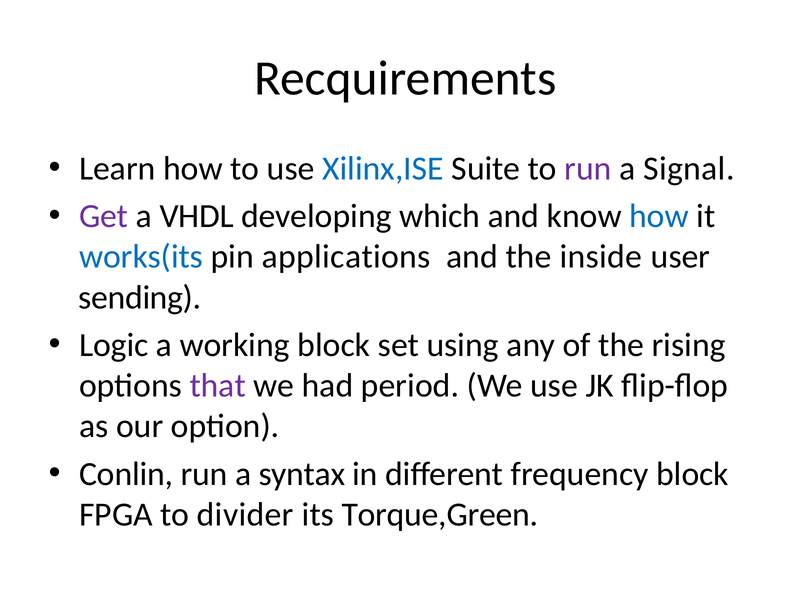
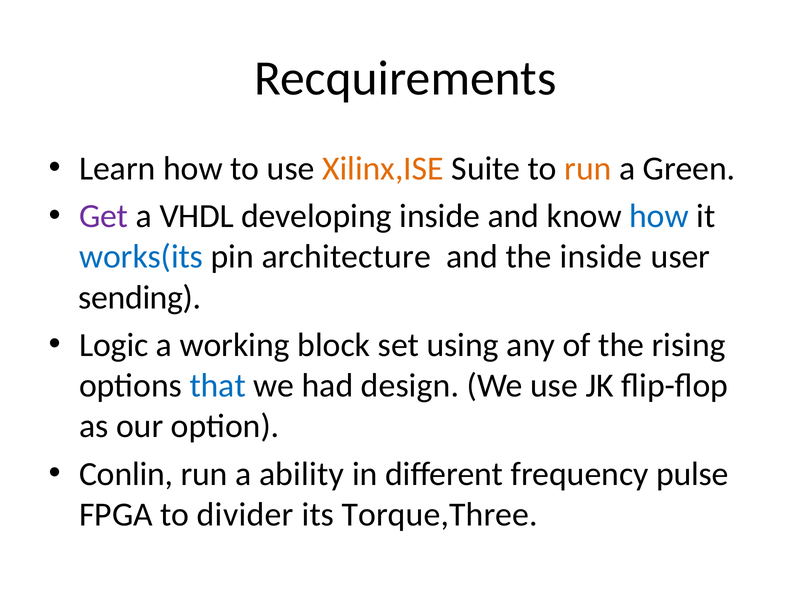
Xilinx,ISE colour: blue -> orange
run at (588, 169) colour: purple -> orange
Signal: Signal -> Green
developing which: which -> inside
applications: applications -> architecture
that colour: purple -> blue
period: period -> design
syntax: syntax -> ability
frequency block: block -> pulse
Torque,Green: Torque,Green -> Torque,Three
